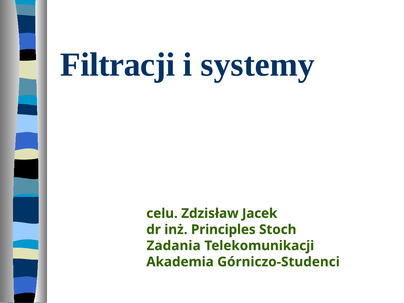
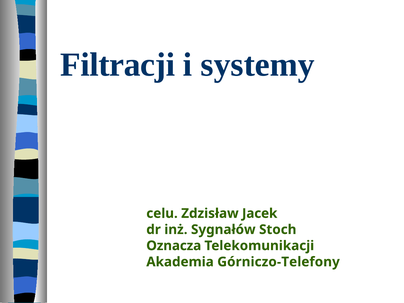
Principles: Principles -> Sygnałów
Zadania: Zadania -> Oznacza
Górniczo-Studenci: Górniczo-Studenci -> Górniczo-Telefony
